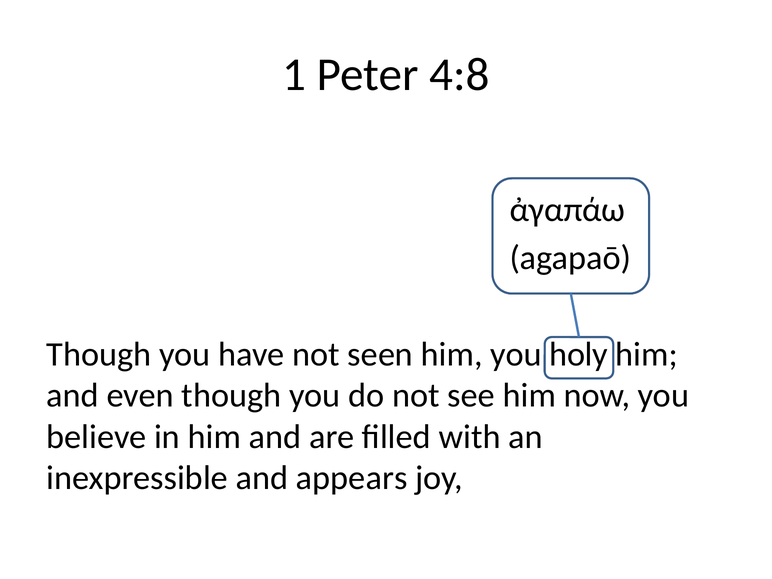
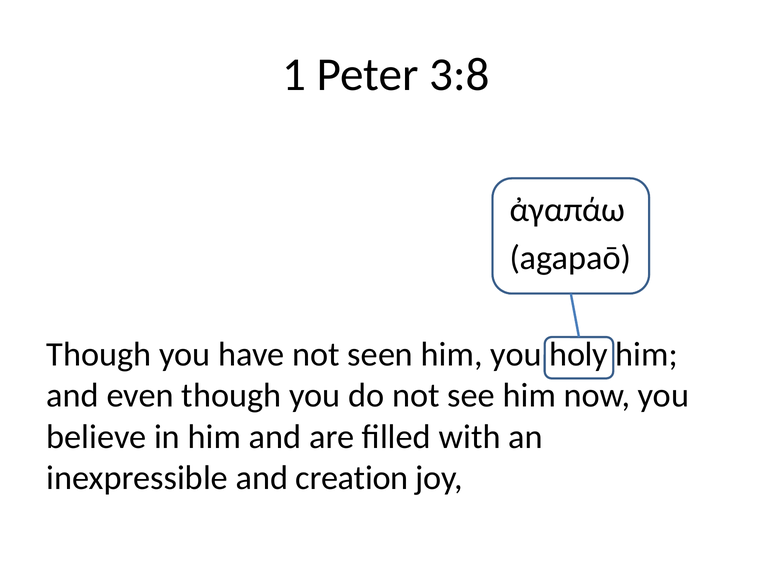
4:8: 4:8 -> 3:8
appears: appears -> creation
